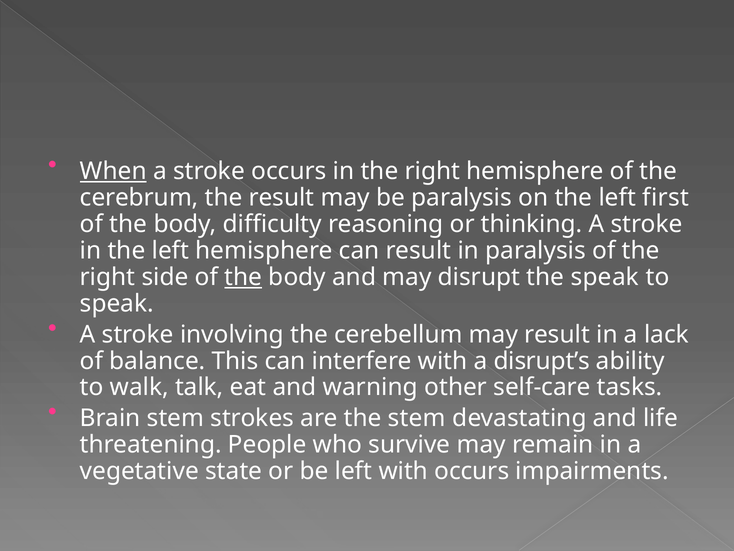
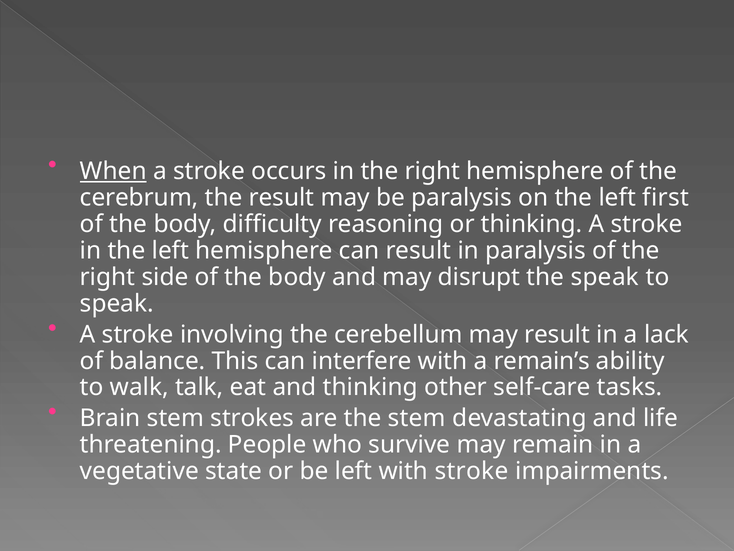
the at (243, 277) underline: present -> none
disrupt’s: disrupt’s -> remain’s
and warning: warning -> thinking
with occurs: occurs -> stroke
